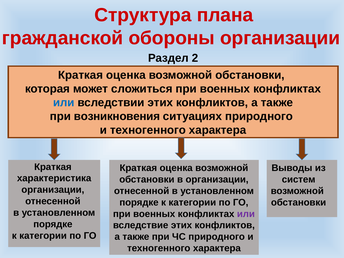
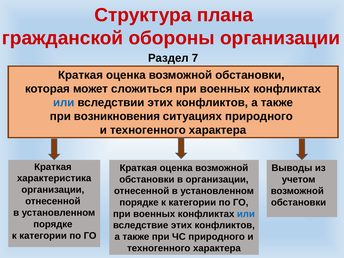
2: 2 -> 7
систем: систем -> учетом
или at (246, 214) colour: purple -> blue
